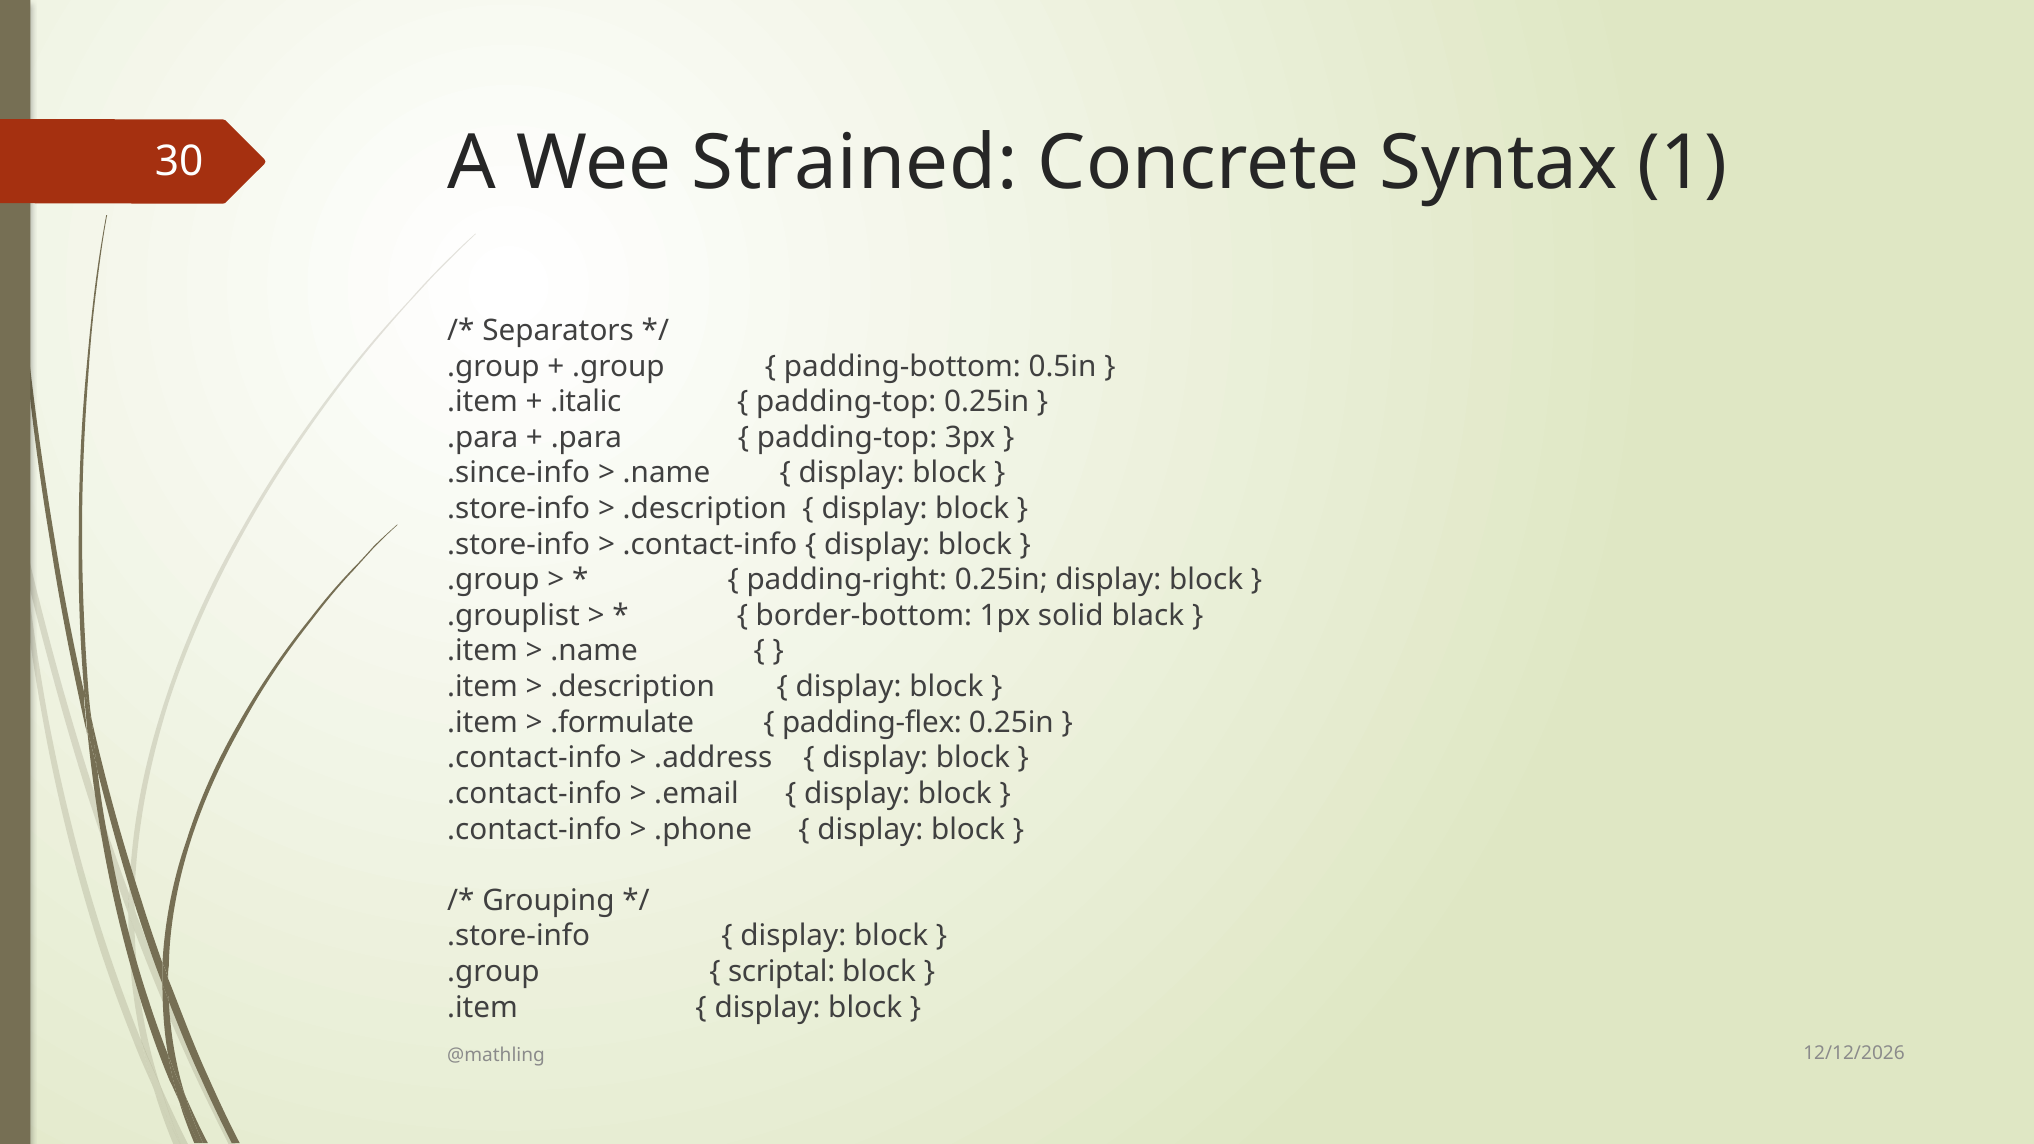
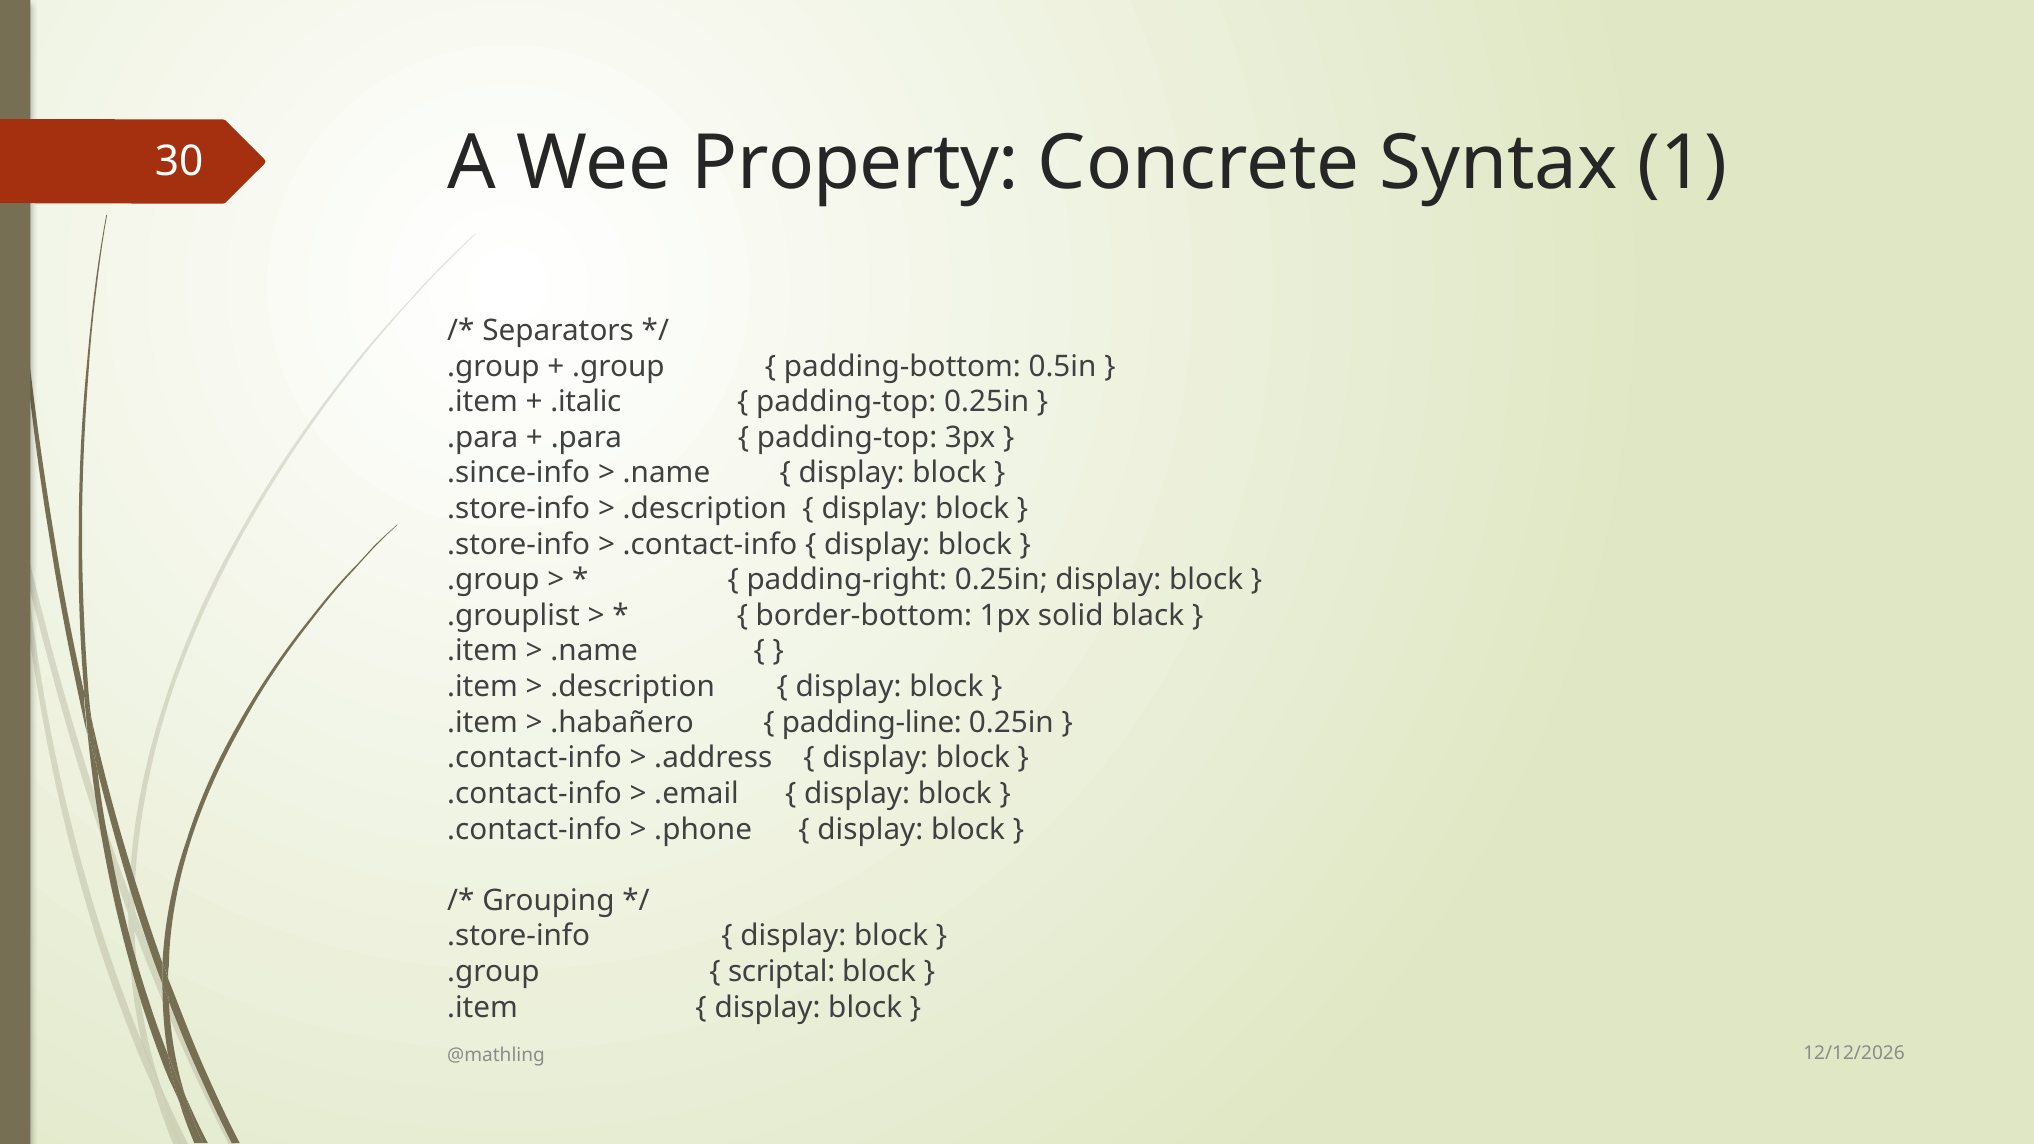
Strained: Strained -> Property
.formulate: .formulate -> .habañero
padding-flex: padding-flex -> padding-line
